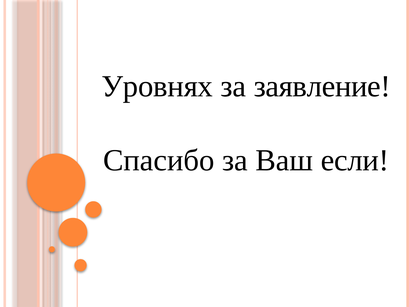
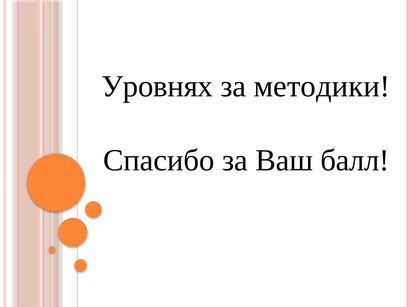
заявление: заявление -> методики
если: если -> балл
